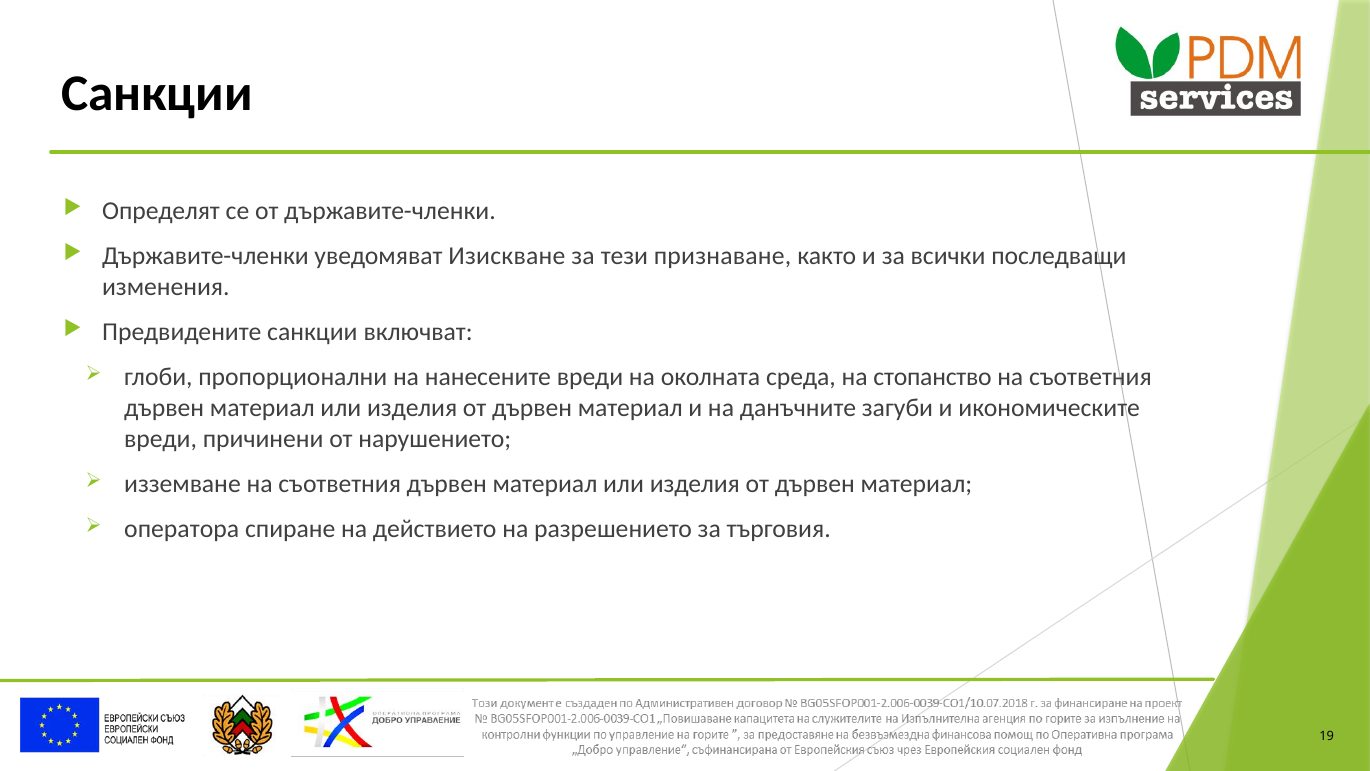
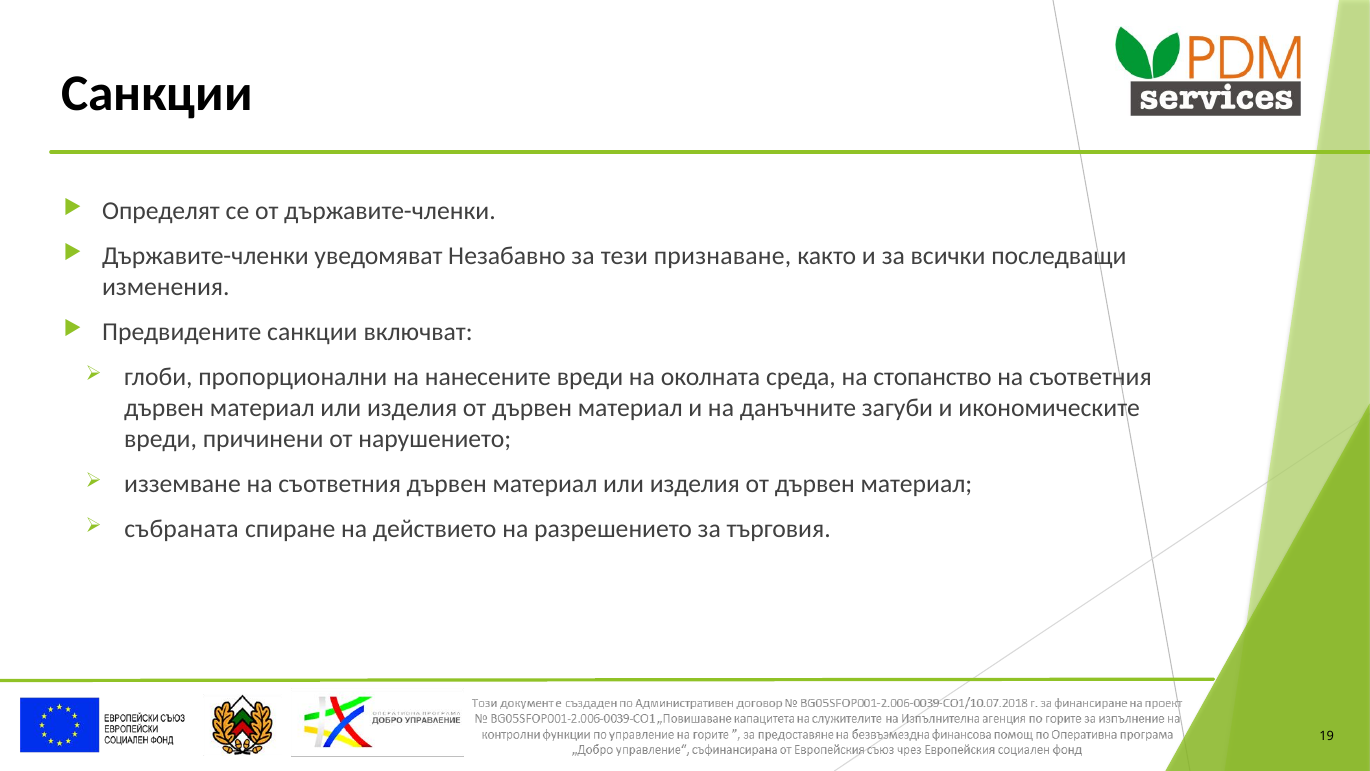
Изискване: Изискване -> Незабавно
оператора: оператора -> събраната
